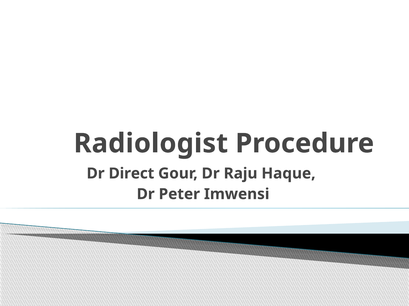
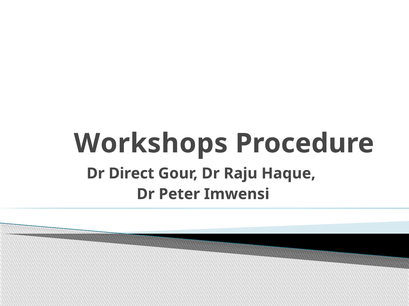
Radiologist: Radiologist -> Workshops
